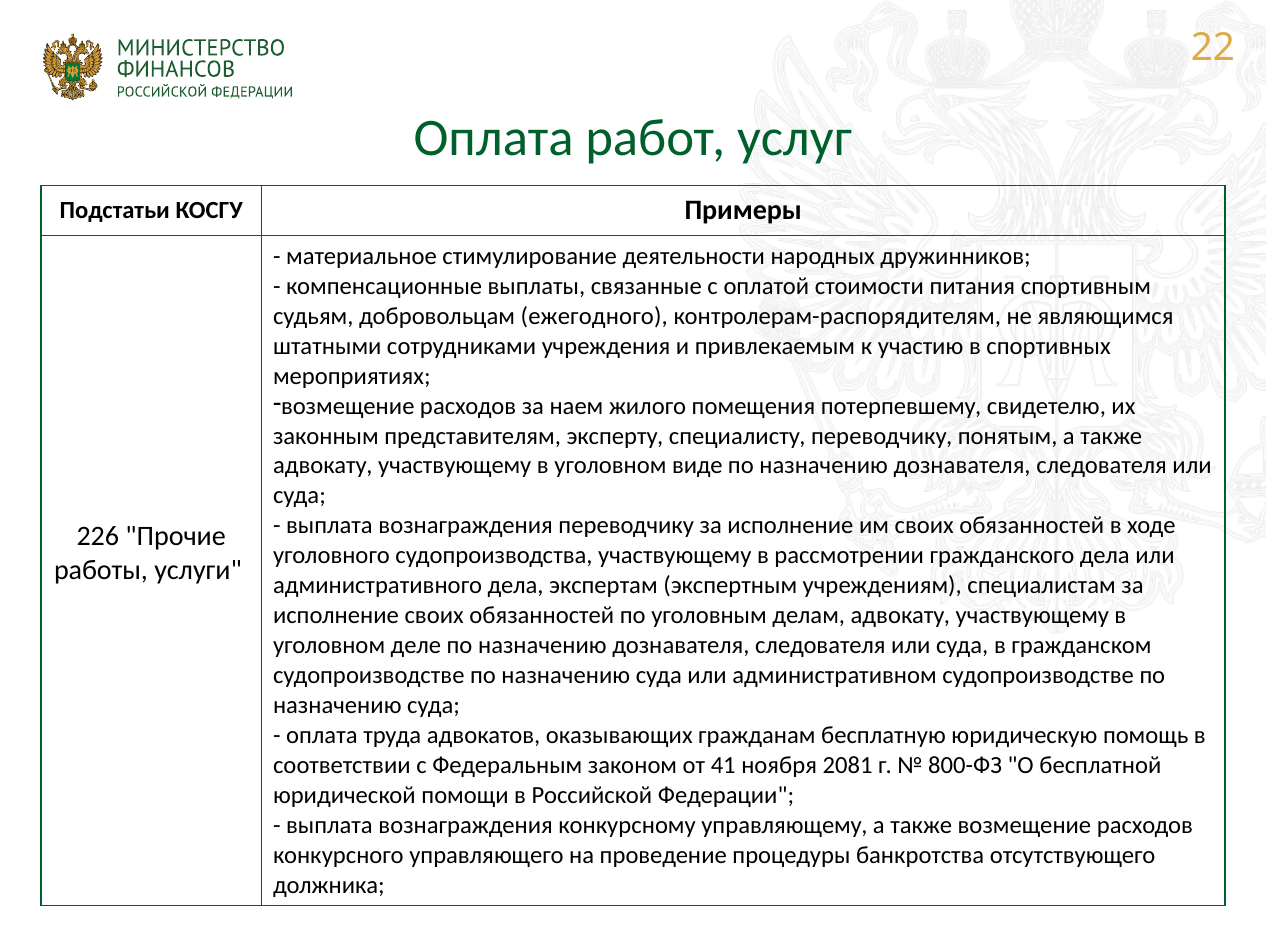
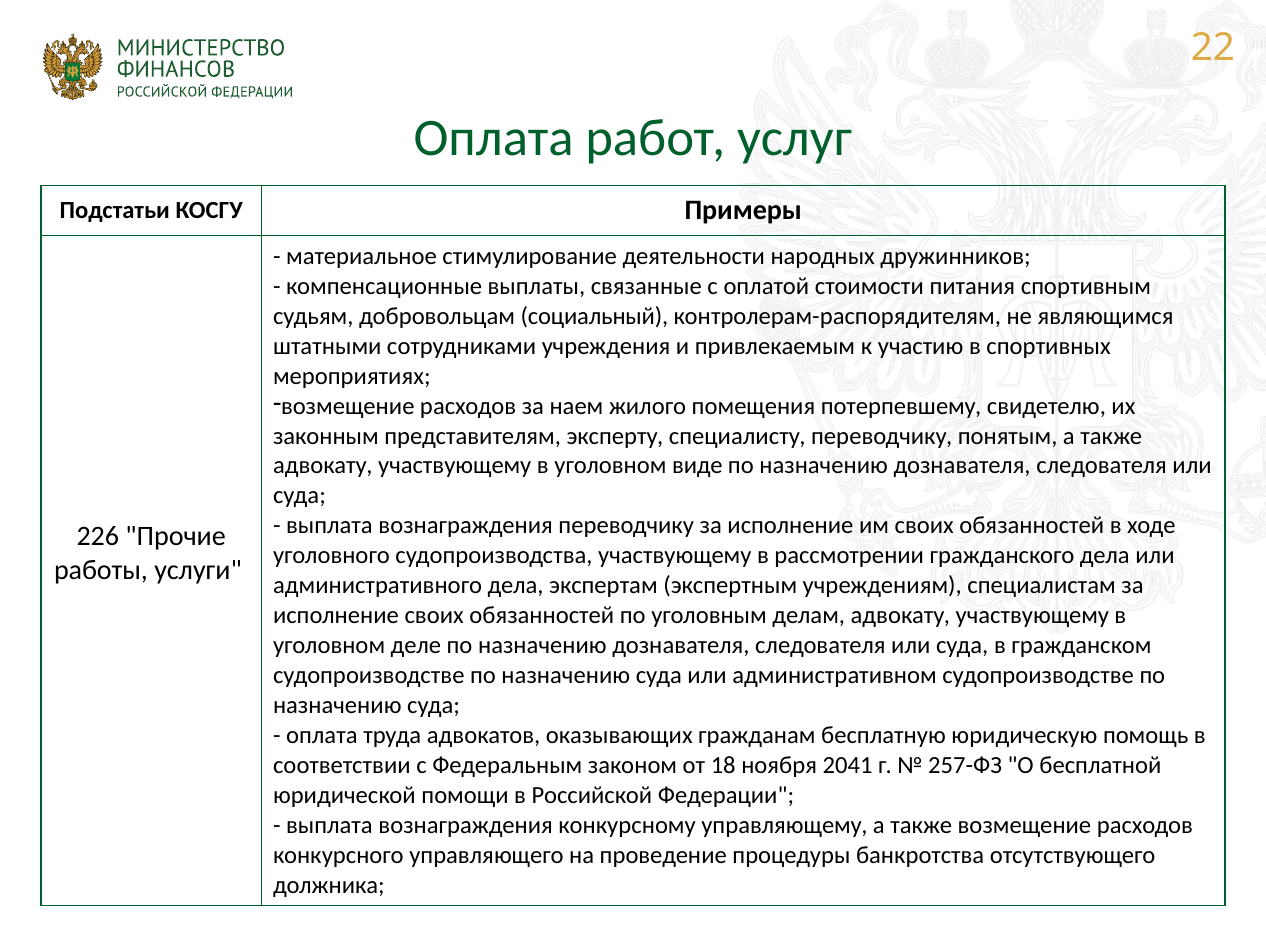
ежегодного: ежегодного -> социальный
41: 41 -> 18
2081: 2081 -> 2041
800-ФЗ: 800-ФЗ -> 257-ФЗ
